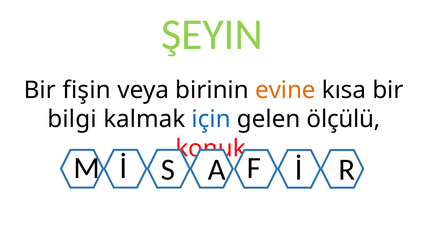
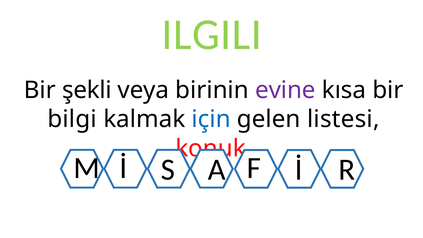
ŞEYIN: ŞEYIN -> ILGILI
fişin: fişin -> şekli
evine colour: orange -> purple
ölçülü: ölçülü -> listesi
